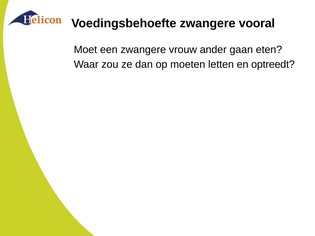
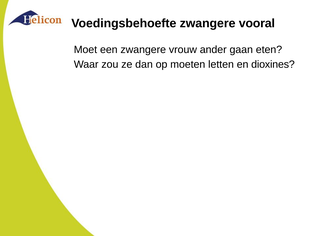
optreedt: optreedt -> dioxines
